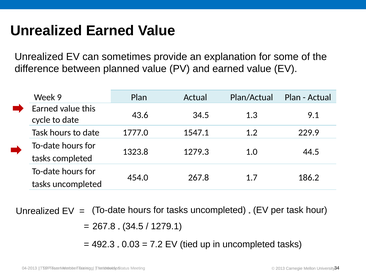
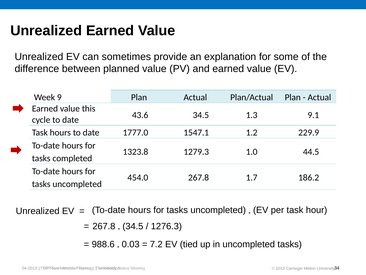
1279.1: 1279.1 -> 1276.3
492.3: 492.3 -> 988.6
